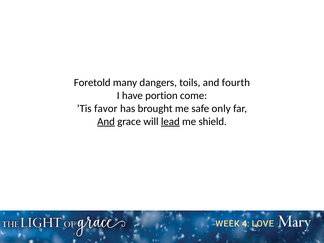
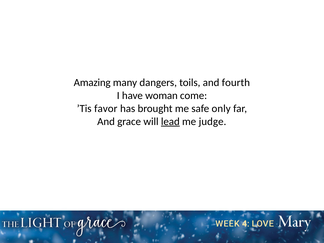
Foretold: Foretold -> Amazing
portion: portion -> woman
And at (106, 121) underline: present -> none
shield: shield -> judge
